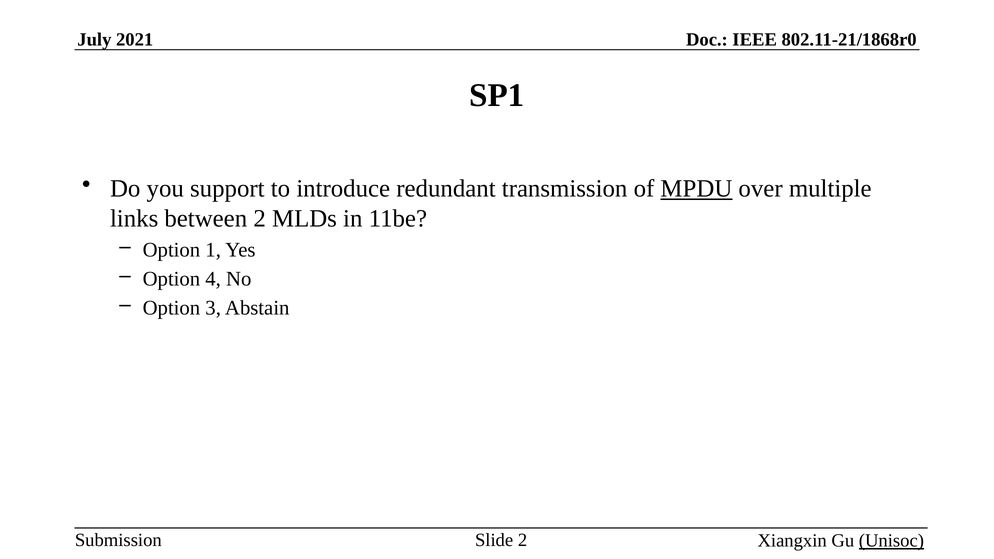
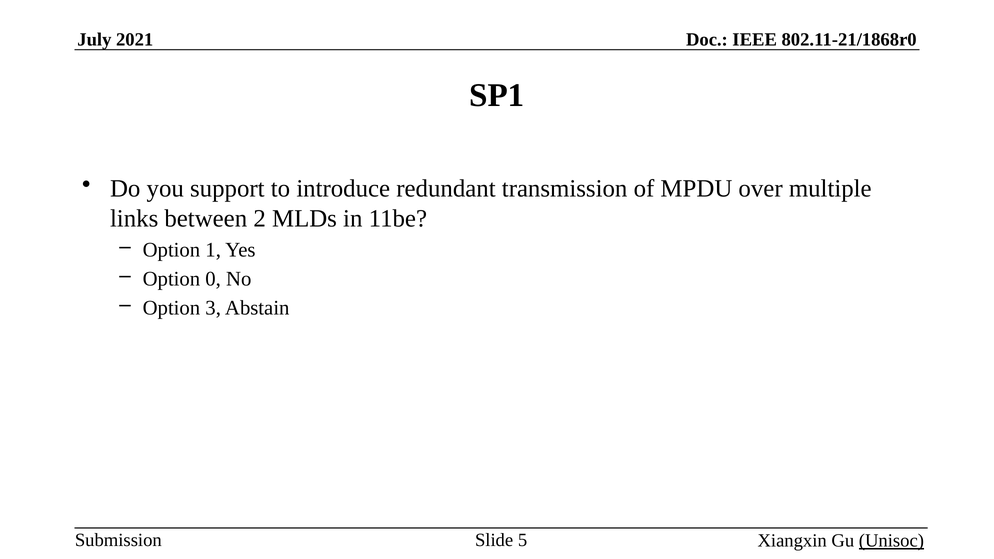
MPDU underline: present -> none
4: 4 -> 0
Slide 2: 2 -> 5
